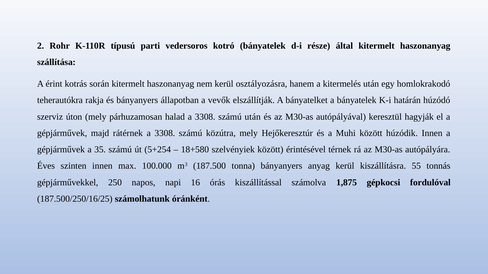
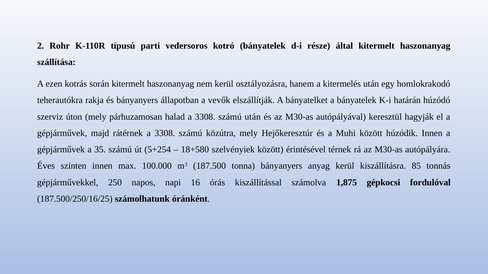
érint: érint -> ezen
55: 55 -> 85
